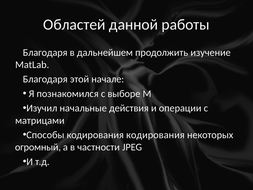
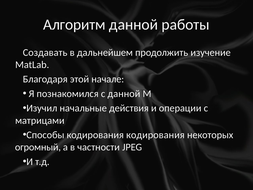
Областей: Областей -> Алгоритм
Благодаря at (45, 52): Благодаря -> Создавать
с выборе: выборе -> данной
